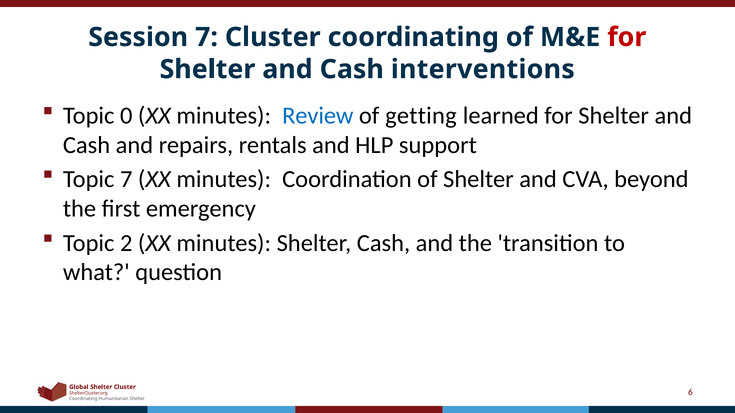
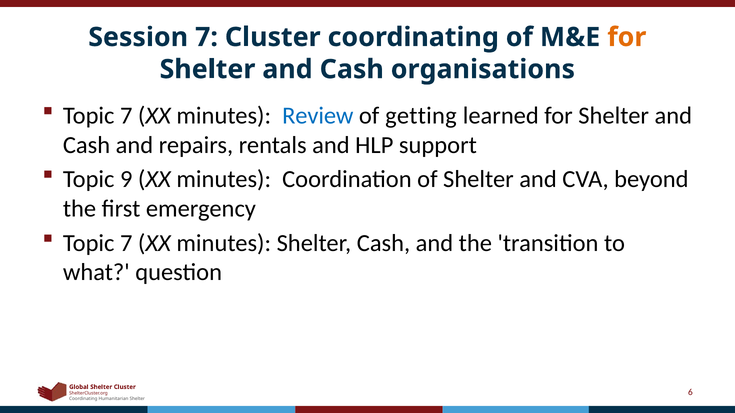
for at (627, 37) colour: red -> orange
interventions: interventions -> organisations
0 at (126, 116): 0 -> 7
Topic 7: 7 -> 9
2 at (126, 243): 2 -> 7
